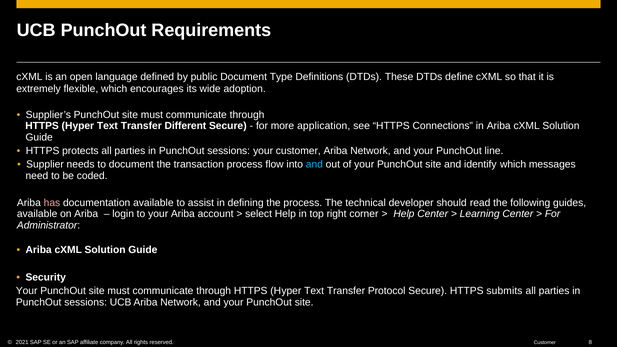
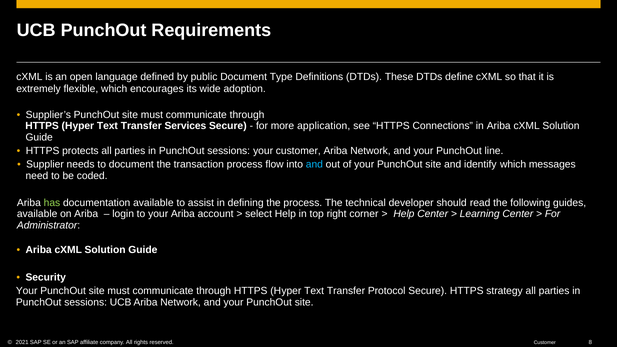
Different: Different -> Services
has colour: pink -> light green
submits: submits -> strategy
